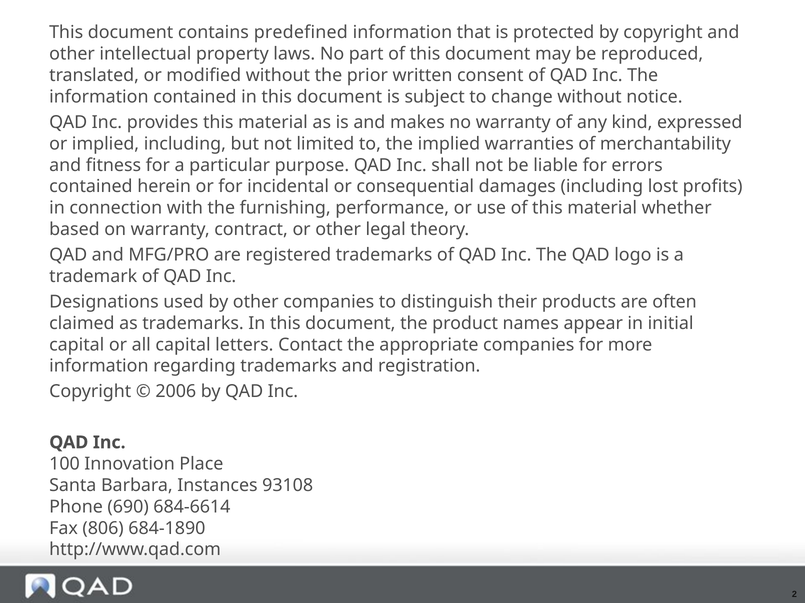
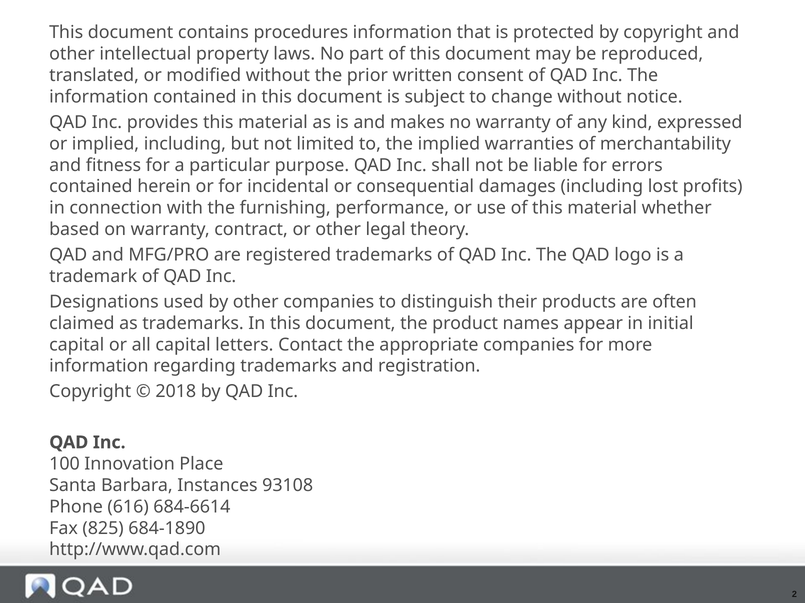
predefined: predefined -> procedures
2006: 2006 -> 2018
690: 690 -> 616
806: 806 -> 825
